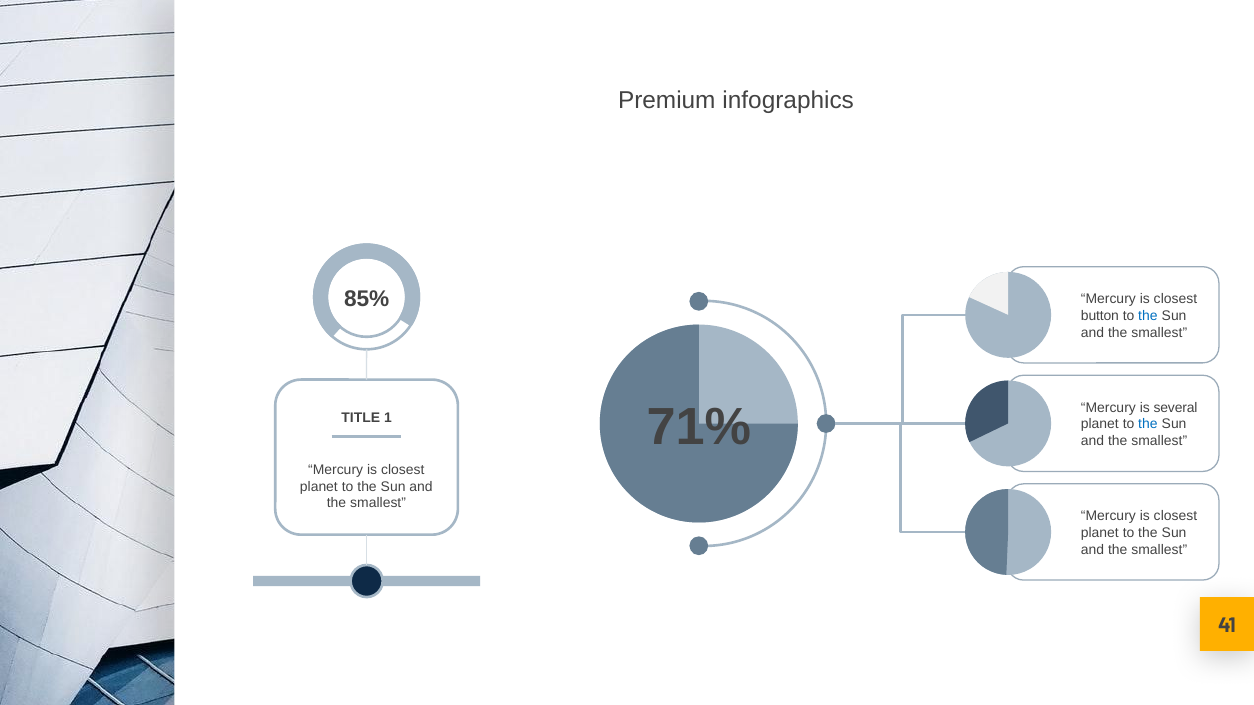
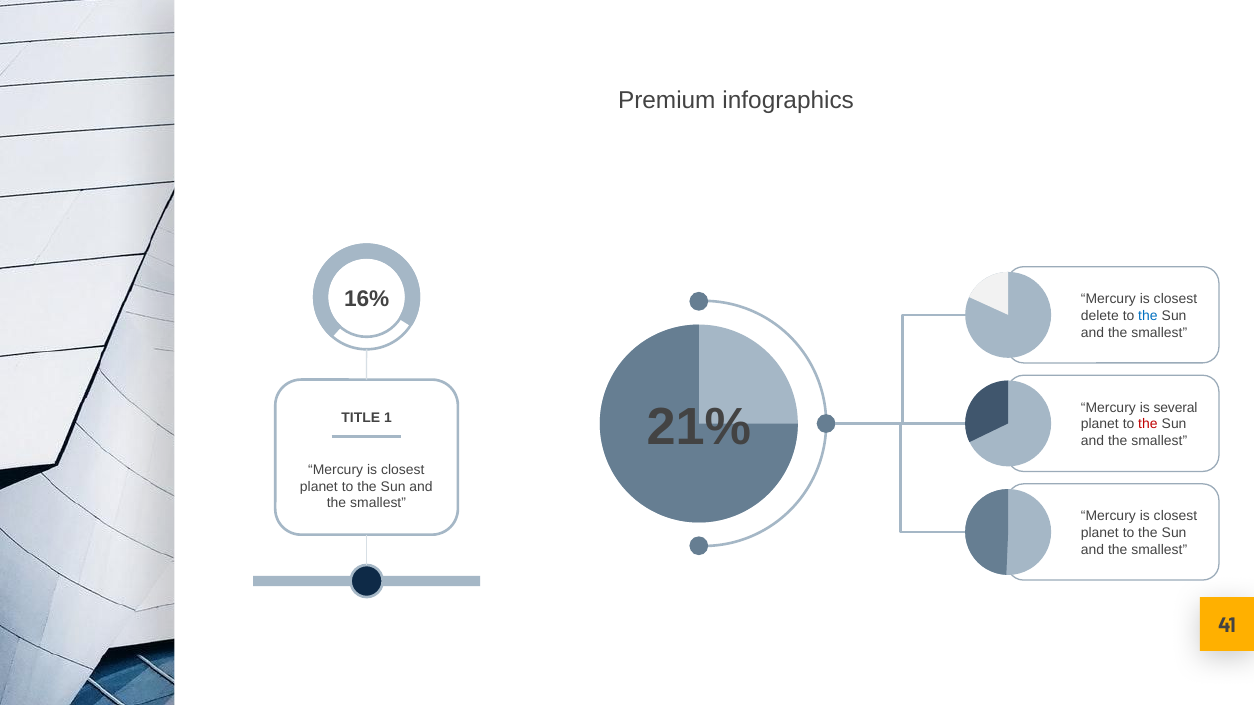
85%: 85% -> 16%
button: button -> delete
71%: 71% -> 21%
the at (1148, 425) colour: blue -> red
